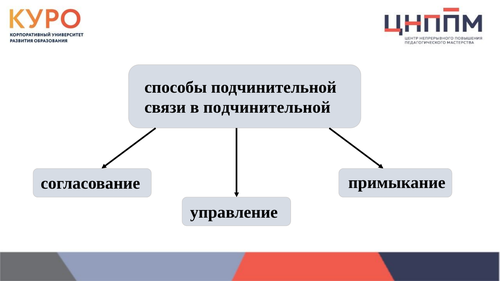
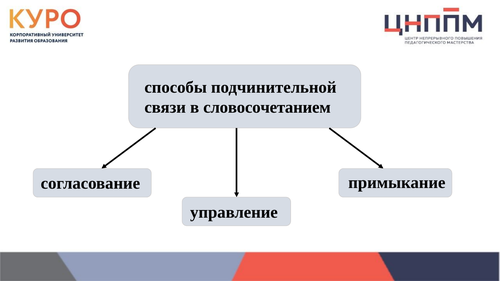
в подчинительной: подчинительной -> словосочетанием
